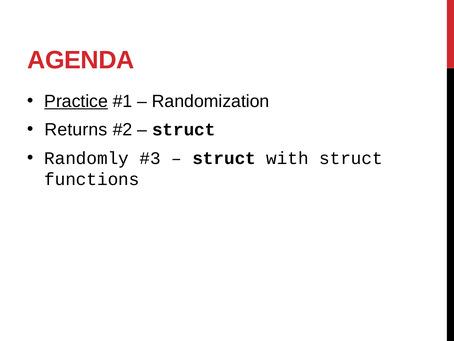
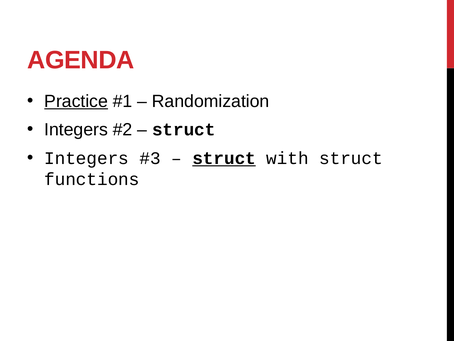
Returns at (76, 130): Returns -> Integers
Randomly at (87, 158): Randomly -> Integers
struct at (224, 158) underline: none -> present
